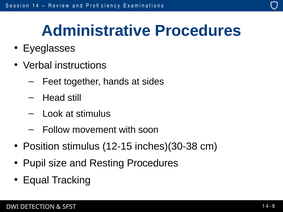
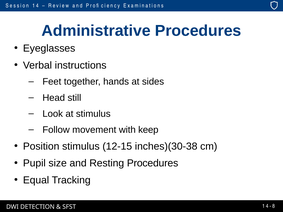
soon: soon -> keep
